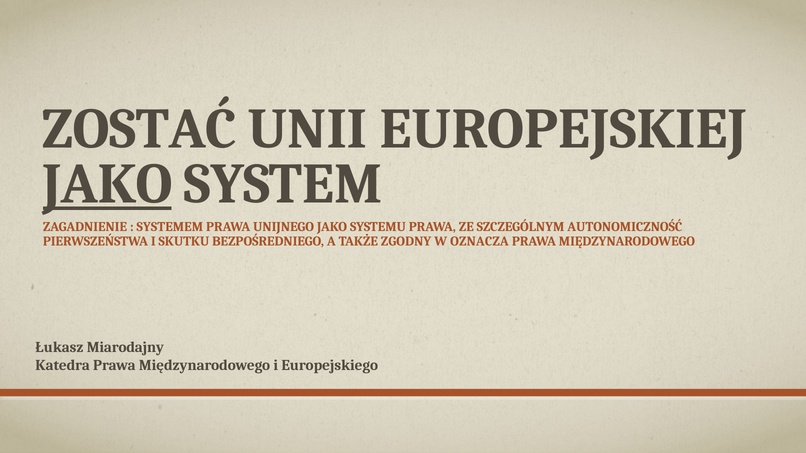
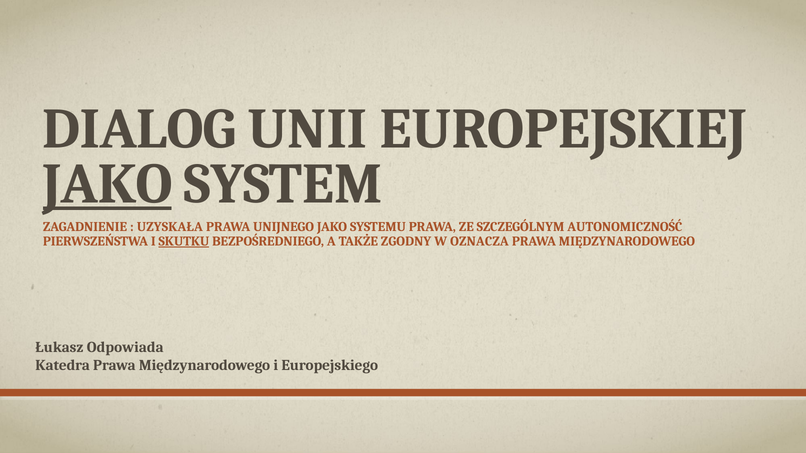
ZOSTAĆ: ZOSTAĆ -> DIALOG
SYSTEMEM: SYSTEMEM -> UZYSKAŁA
SKUTKU underline: none -> present
Miarodajny: Miarodajny -> Odpowiada
